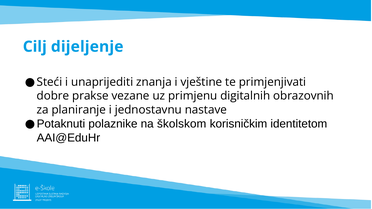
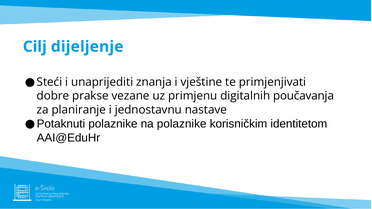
obrazovnih: obrazovnih -> poučavanja
na školskom: školskom -> polaznike
